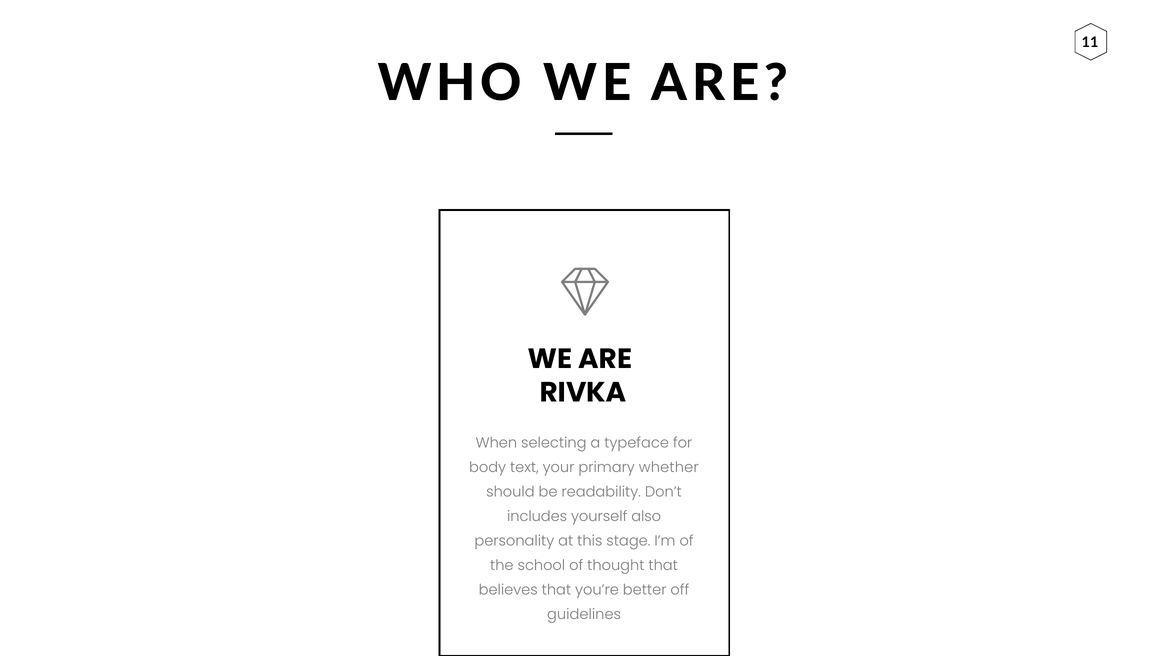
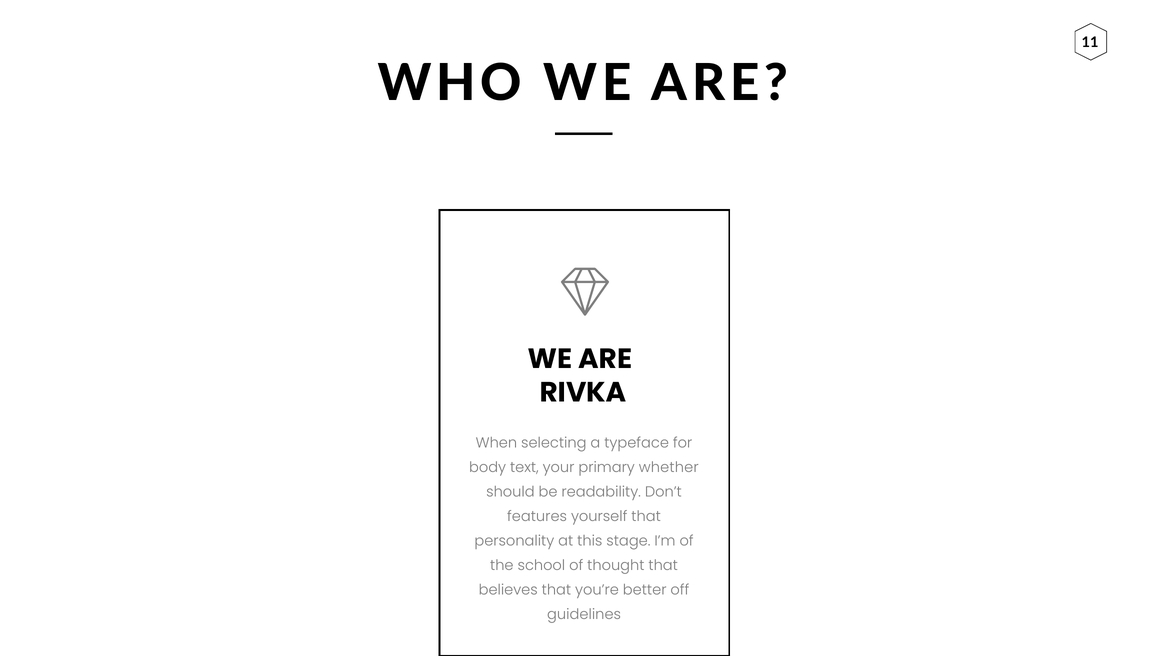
includes: includes -> features
yourself also: also -> that
